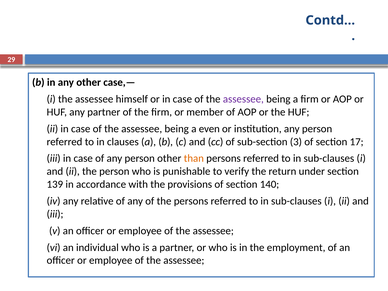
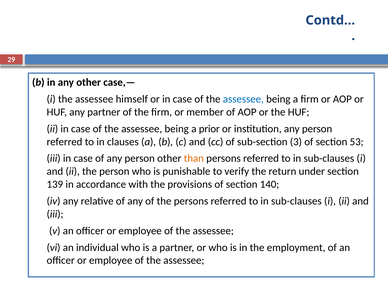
assessee at (243, 99) colour: purple -> blue
even: even -> prior
17: 17 -> 53
